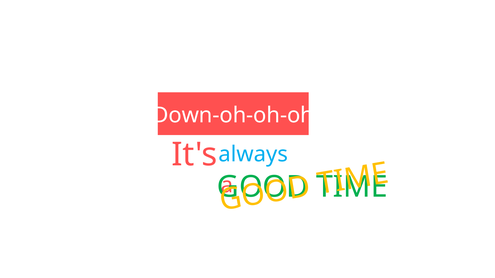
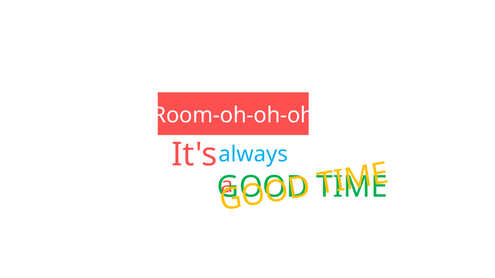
Down-oh-oh-oh: Down-oh-oh-oh -> Room-oh-oh-oh
